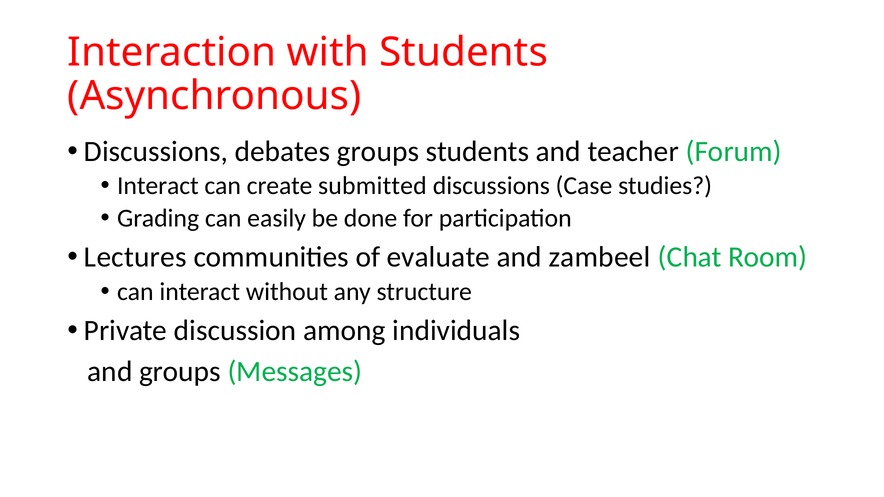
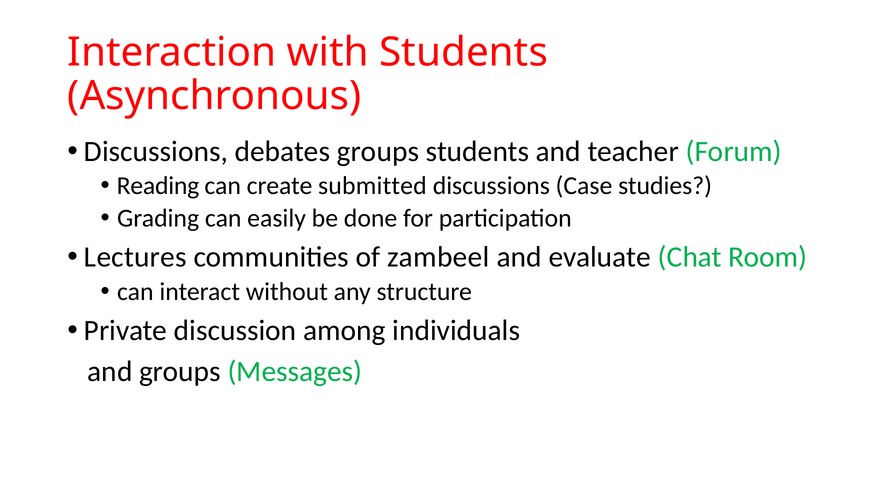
Interact at (158, 186): Interact -> Reading
evaluate: evaluate -> zambeel
zambeel: zambeel -> evaluate
